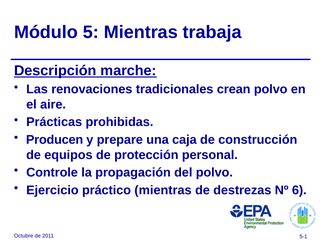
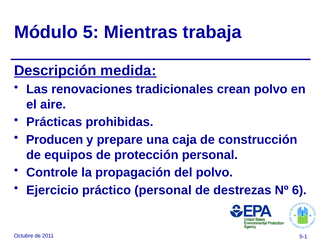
marche: marche -> medida
práctico mientras: mientras -> personal
